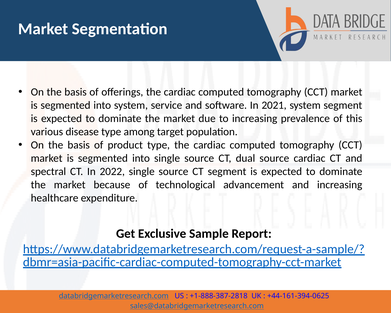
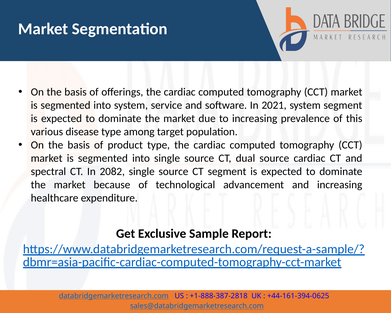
2022: 2022 -> 2082
